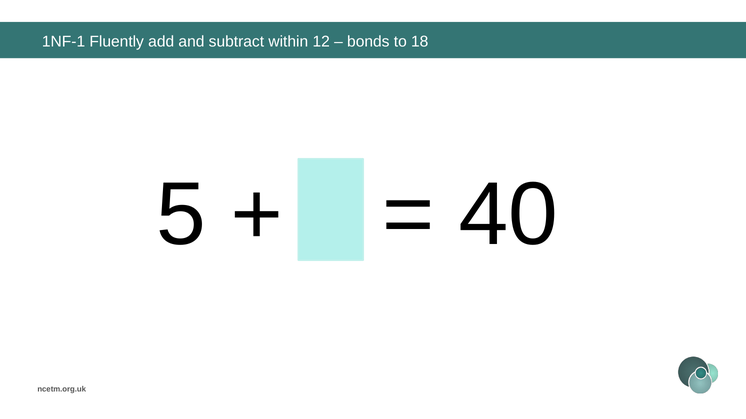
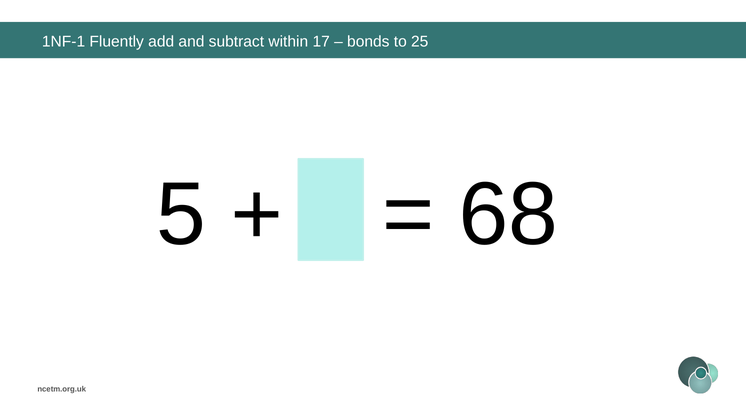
12: 12 -> 17
18: 18 -> 25
40: 40 -> 68
